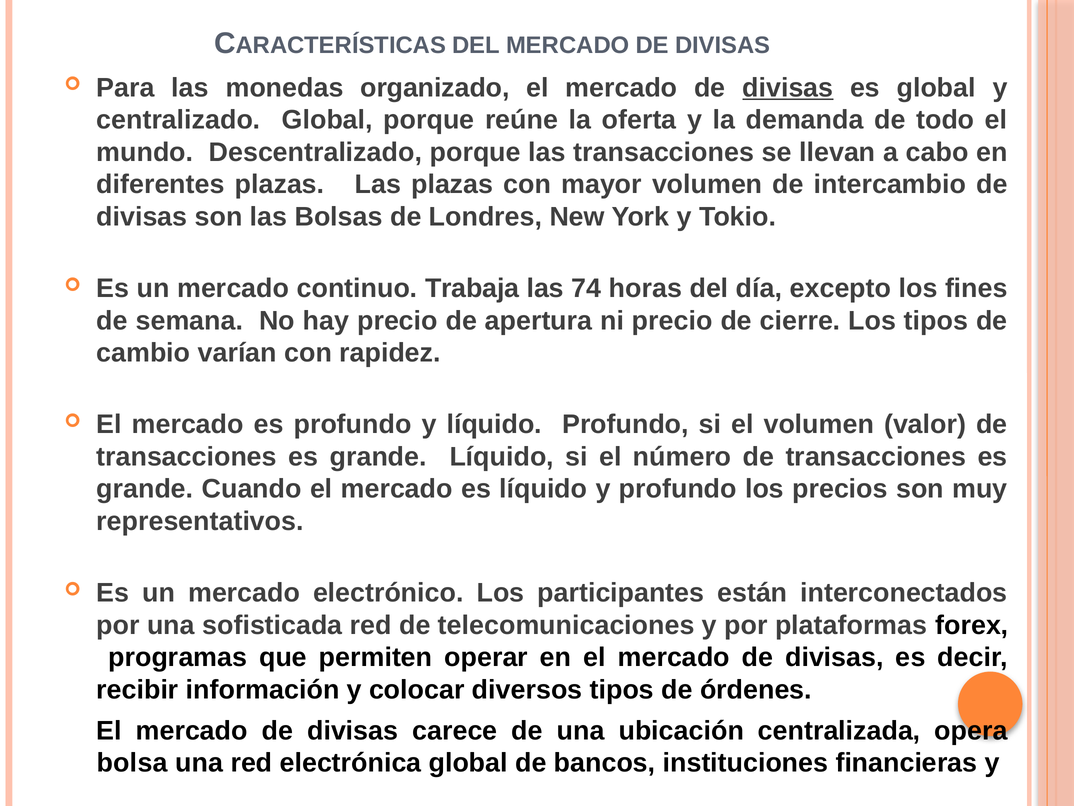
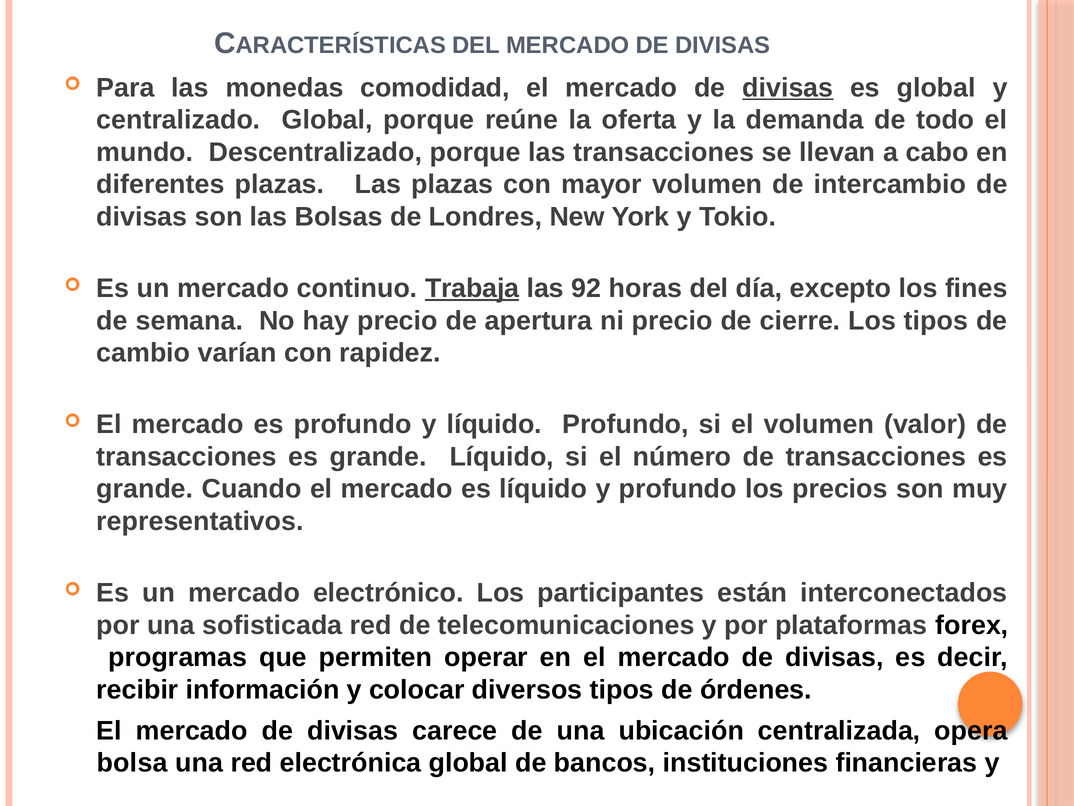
organizado: organizado -> comodidad
Trabaja underline: none -> present
74: 74 -> 92
